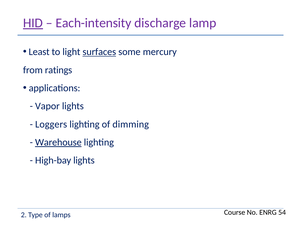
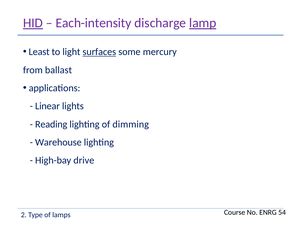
lamp underline: none -> present
ratings: ratings -> ballast
Vapor: Vapor -> Linear
Loggers: Loggers -> Reading
Warehouse underline: present -> none
High-bay lights: lights -> drive
